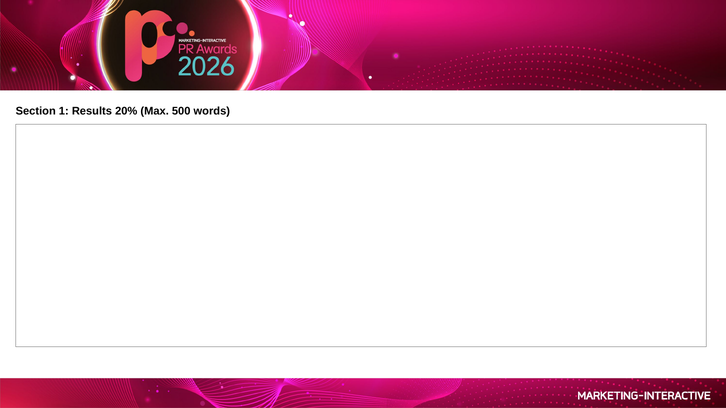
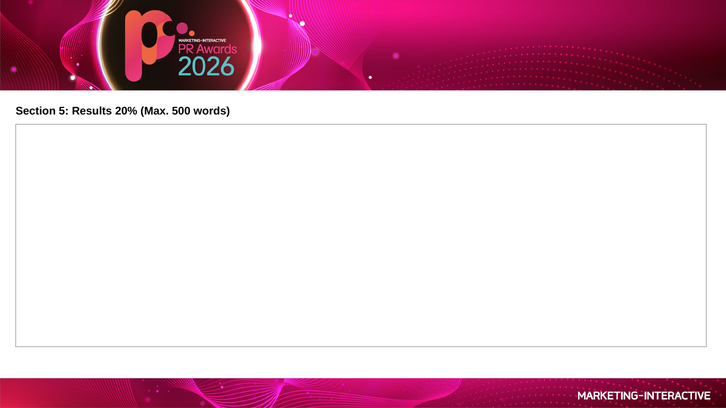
1: 1 -> 5
